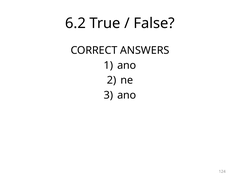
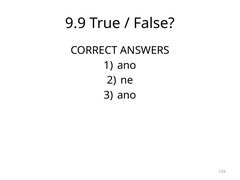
6.2: 6.2 -> 9.9
